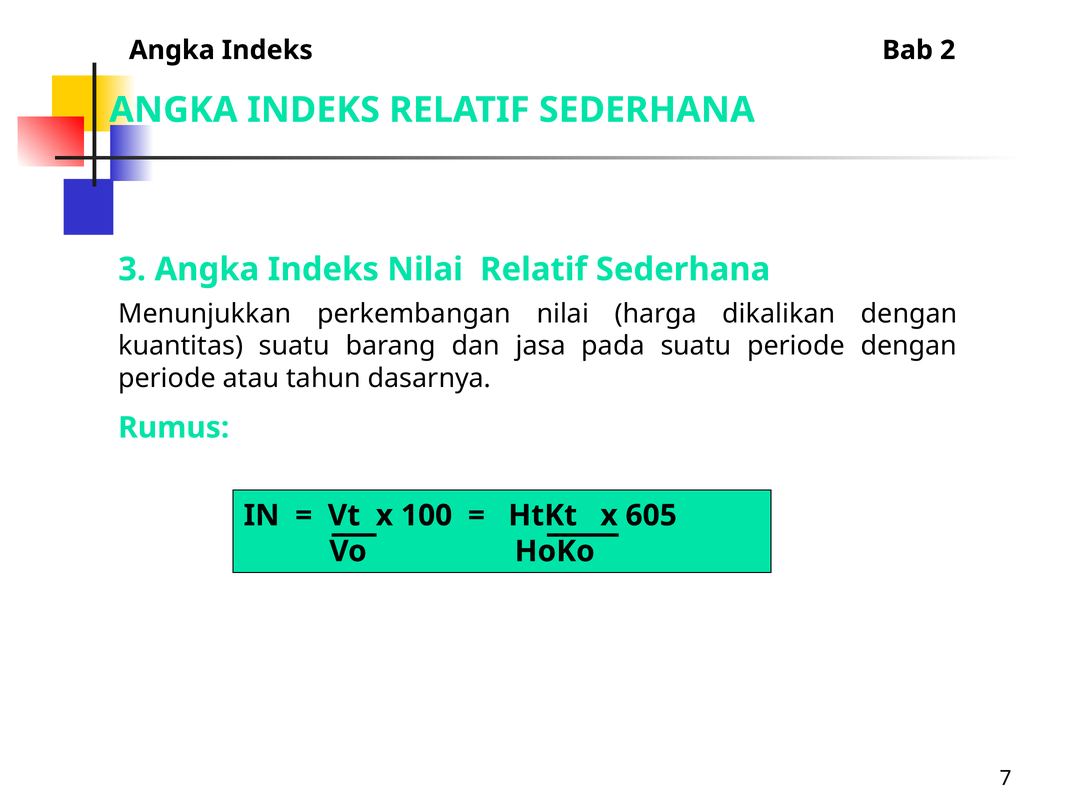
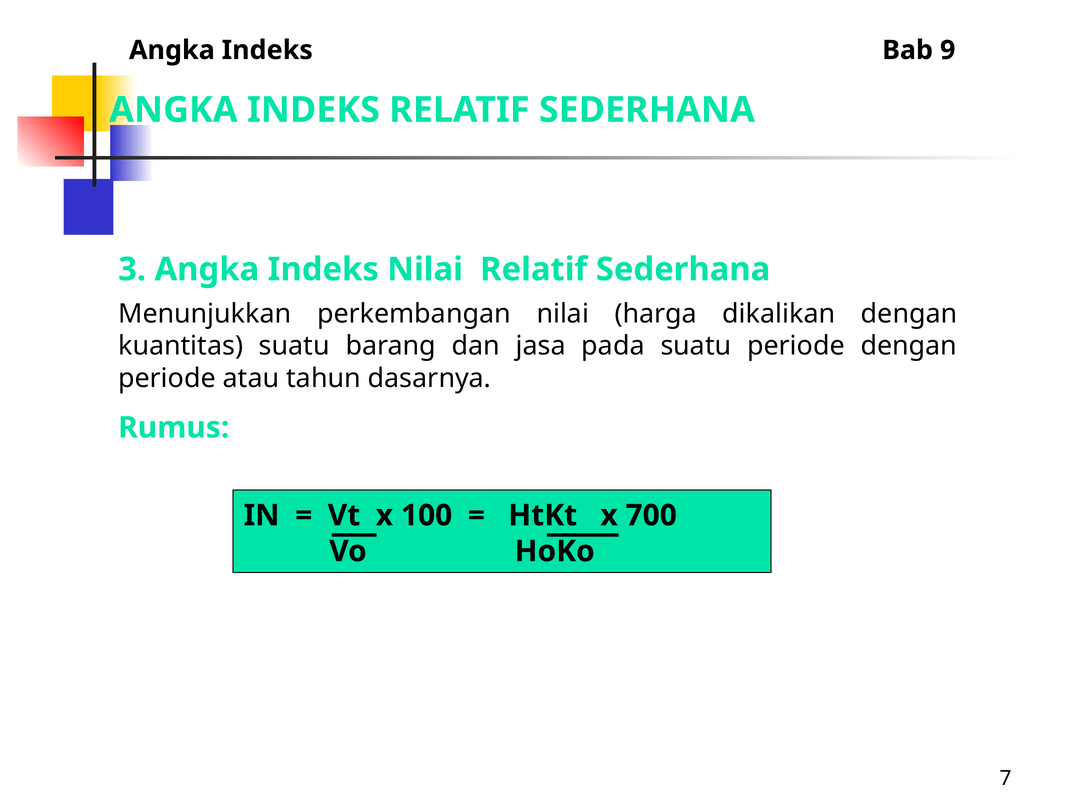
2: 2 -> 9
605: 605 -> 700
